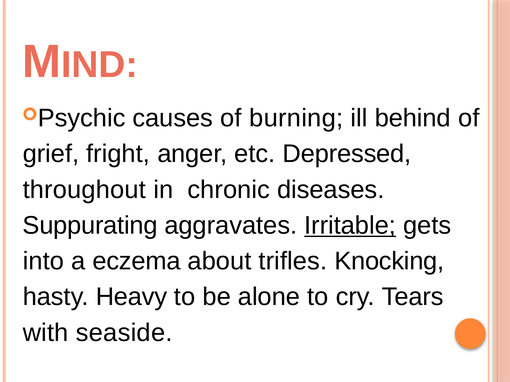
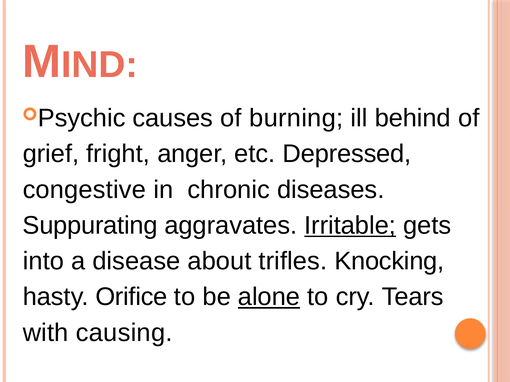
throughout: throughout -> congestive
eczema: eczema -> disease
Heavy: Heavy -> Orifice
alone underline: none -> present
seaside: seaside -> causing
